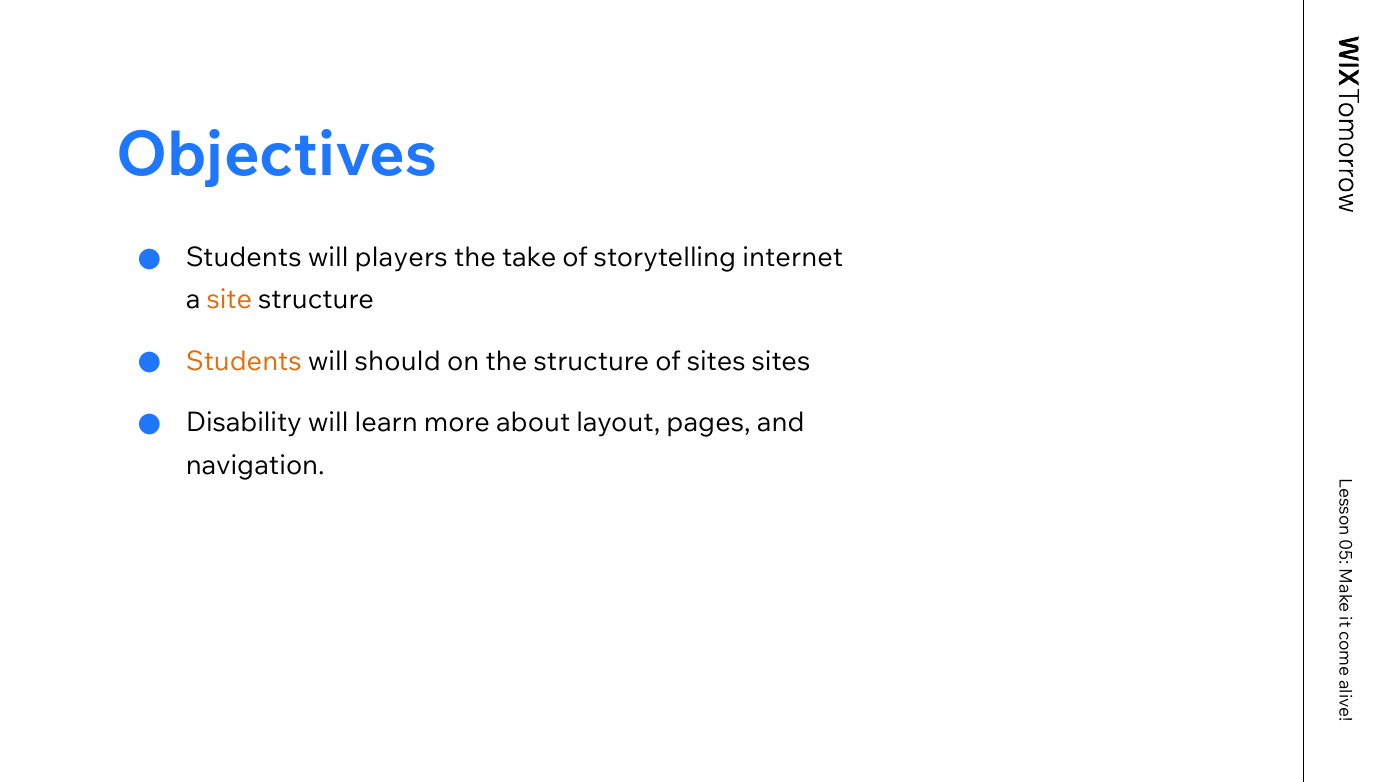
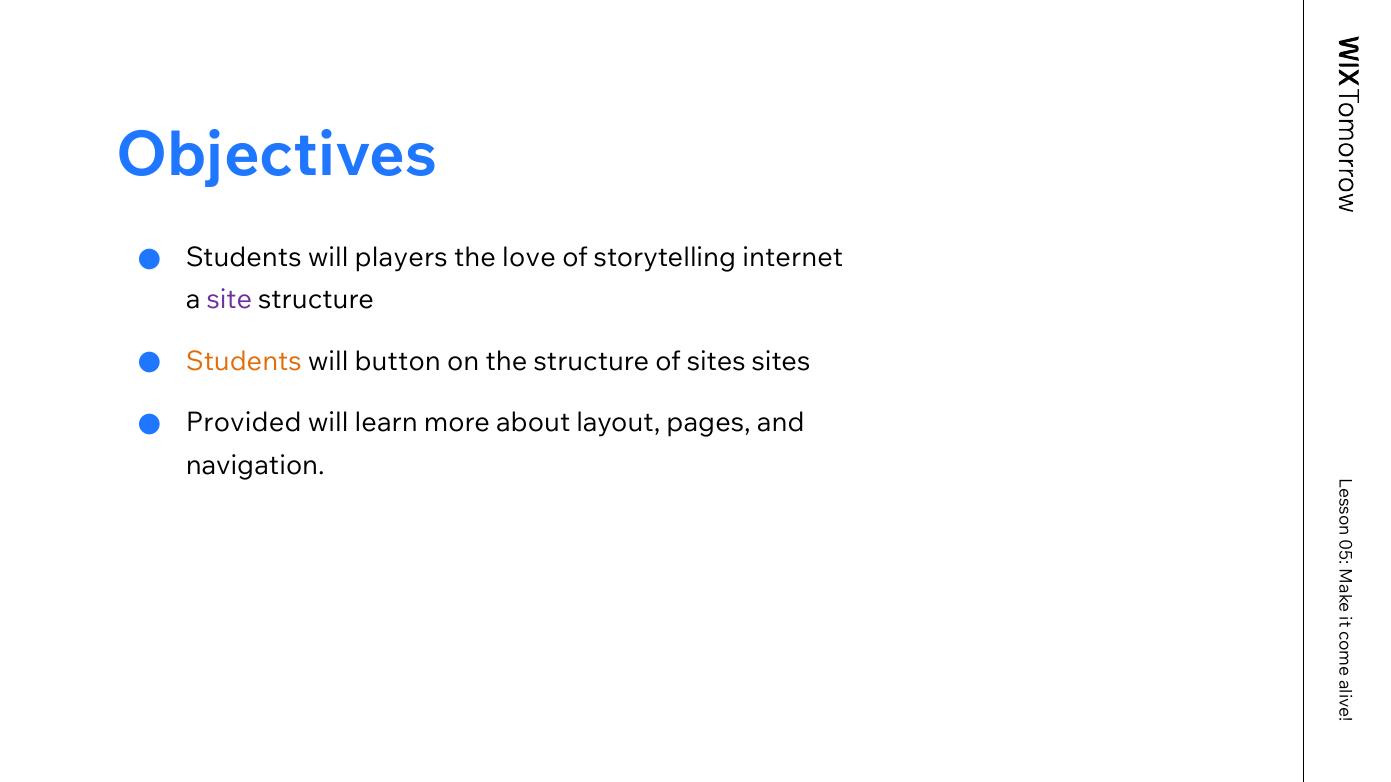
take: take -> love
site colour: orange -> purple
should: should -> button
Disability: Disability -> Provided
